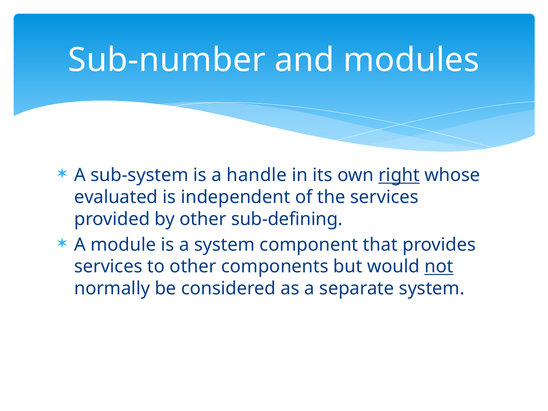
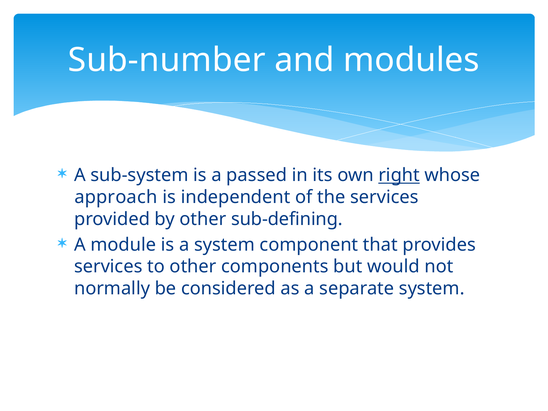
handle: handle -> passed
evaluated: evaluated -> approach
not underline: present -> none
